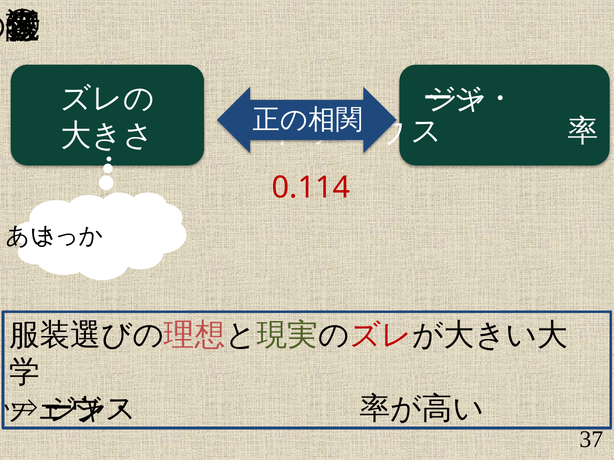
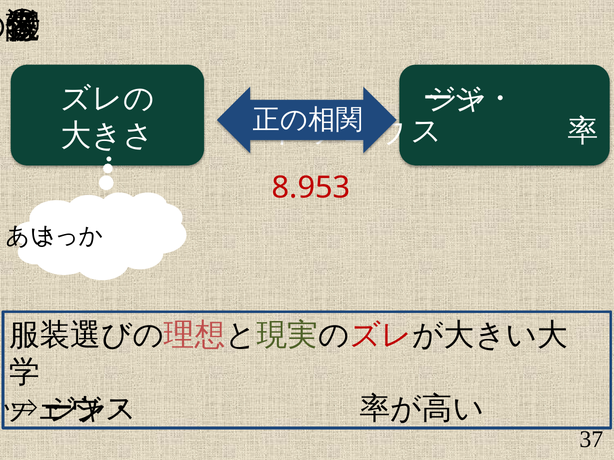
0.114: 0.114 -> 8.953
